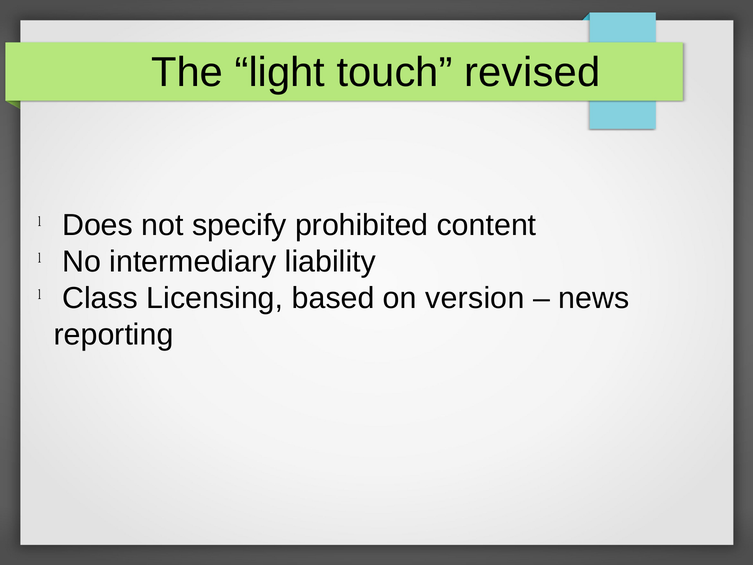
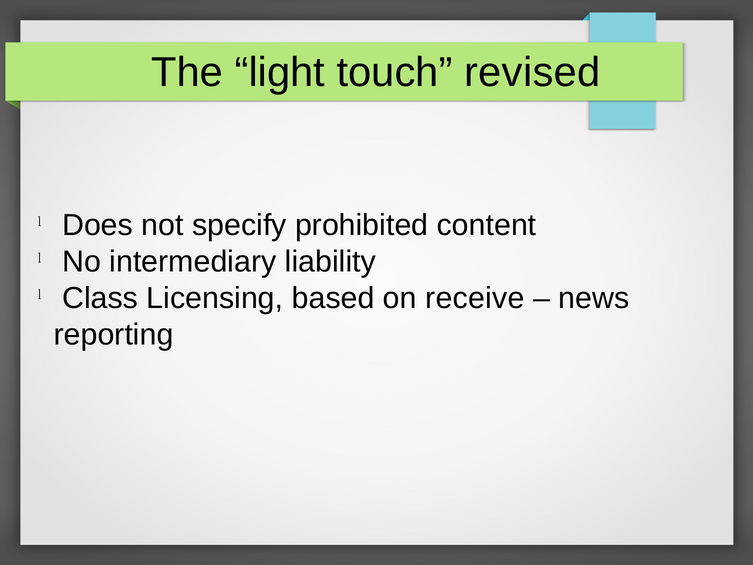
version: version -> receive
